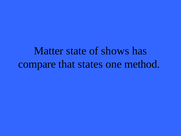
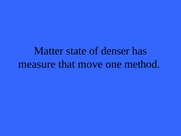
shows: shows -> denser
compare: compare -> measure
states: states -> move
